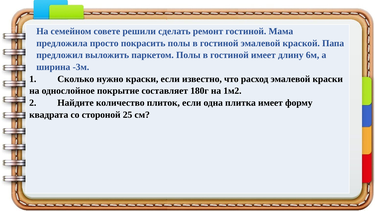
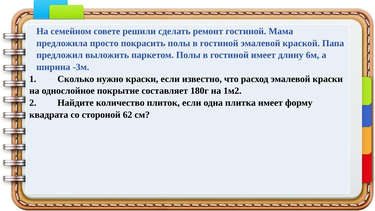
25: 25 -> 62
